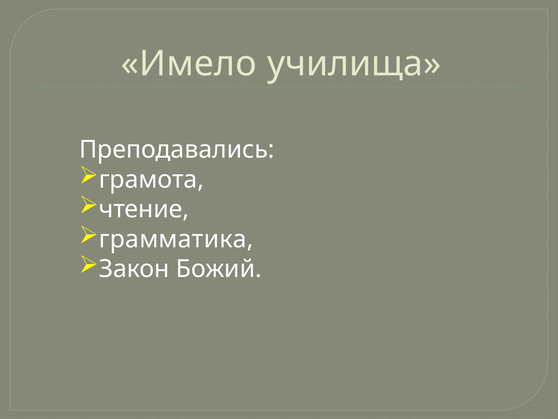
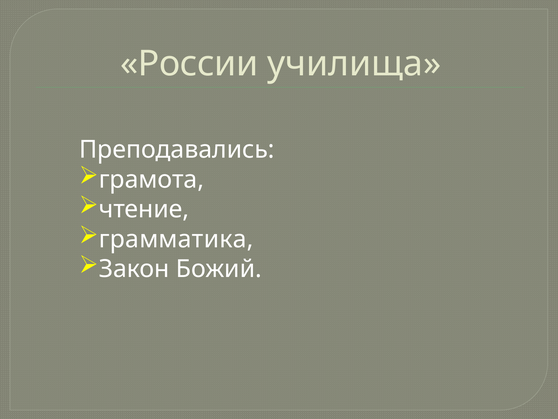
Имело: Имело -> России
